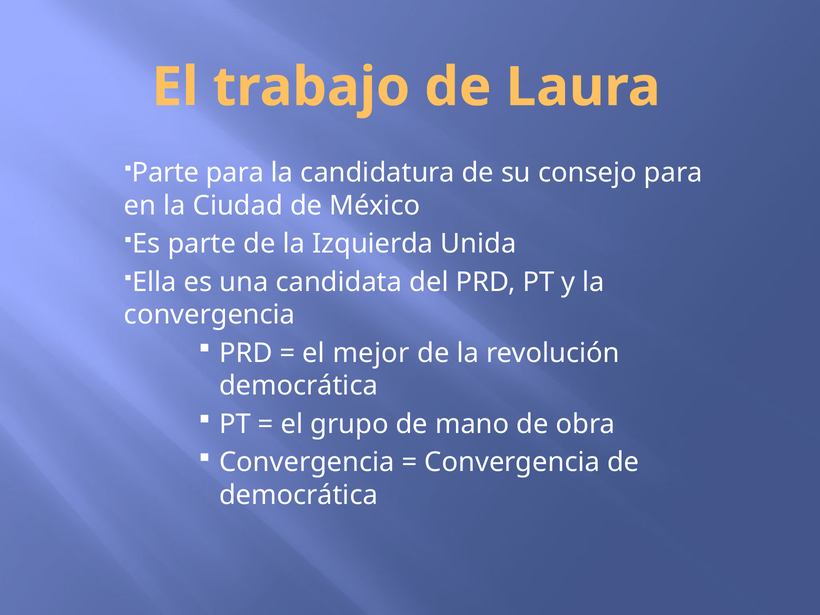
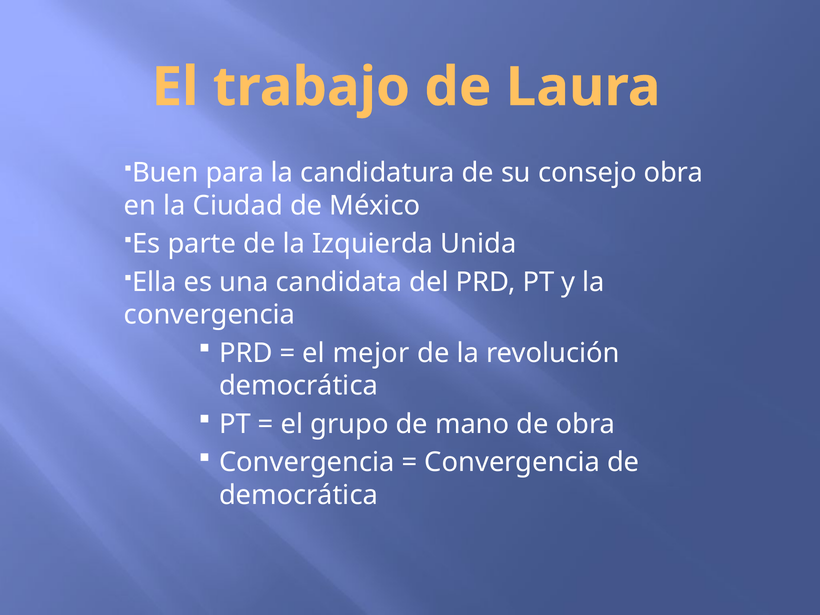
Parte at (165, 173): Parte -> Buen
consejo para: para -> obra
